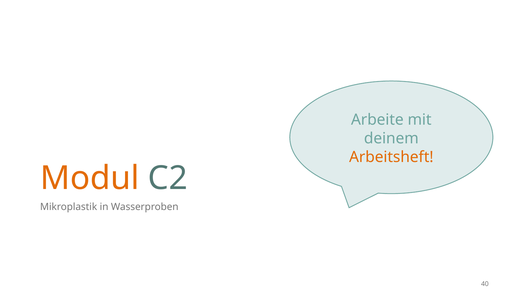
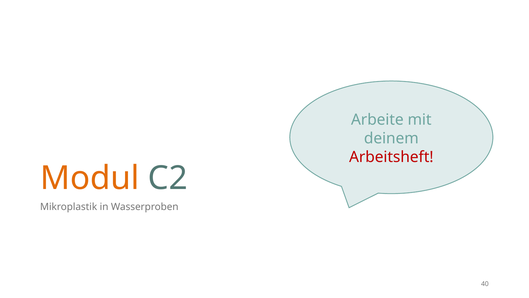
Arbeitsheft colour: orange -> red
